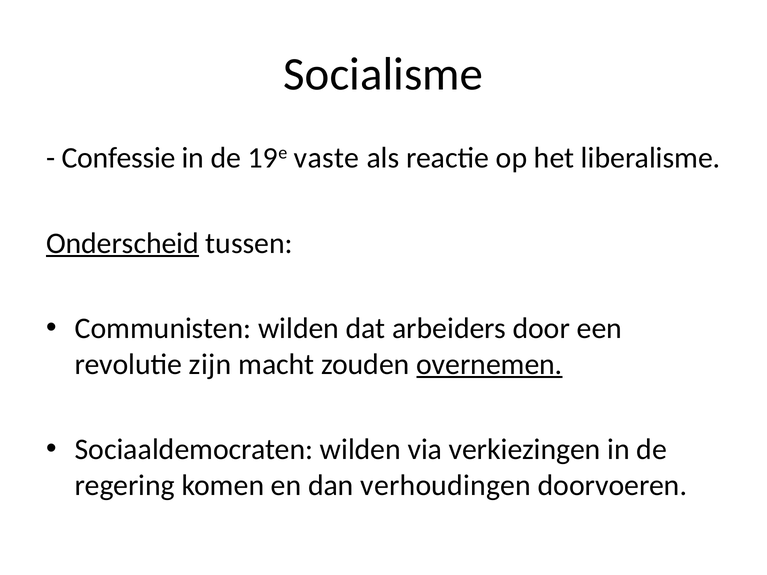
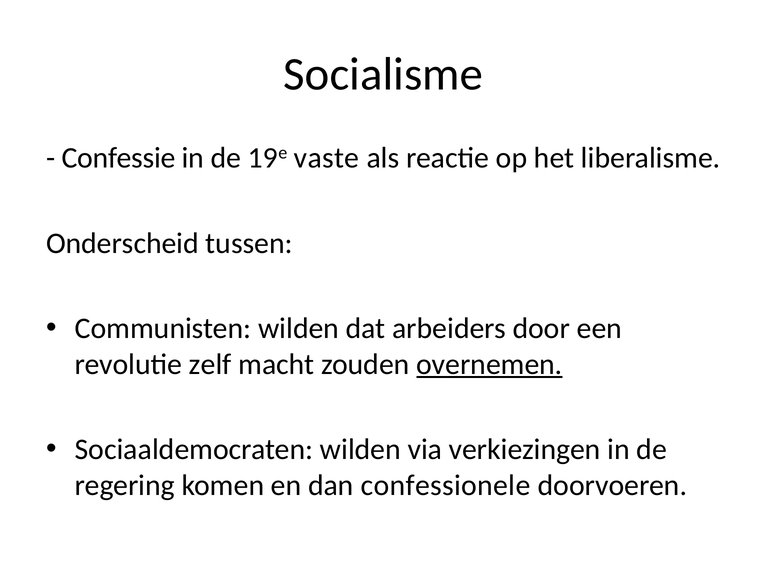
Onderscheid underline: present -> none
zijn: zijn -> zelf
verhoudingen: verhoudingen -> confessionele
